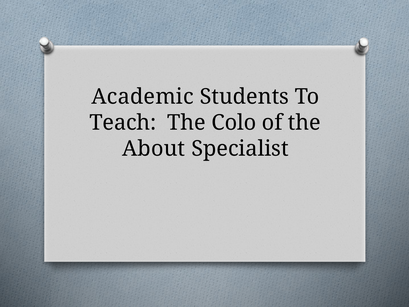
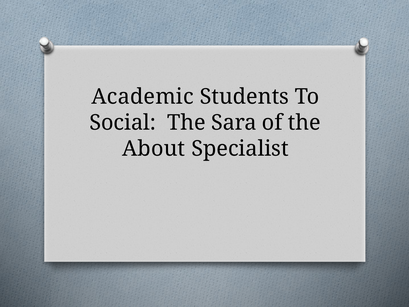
Teach: Teach -> Social
Colo: Colo -> Sara
